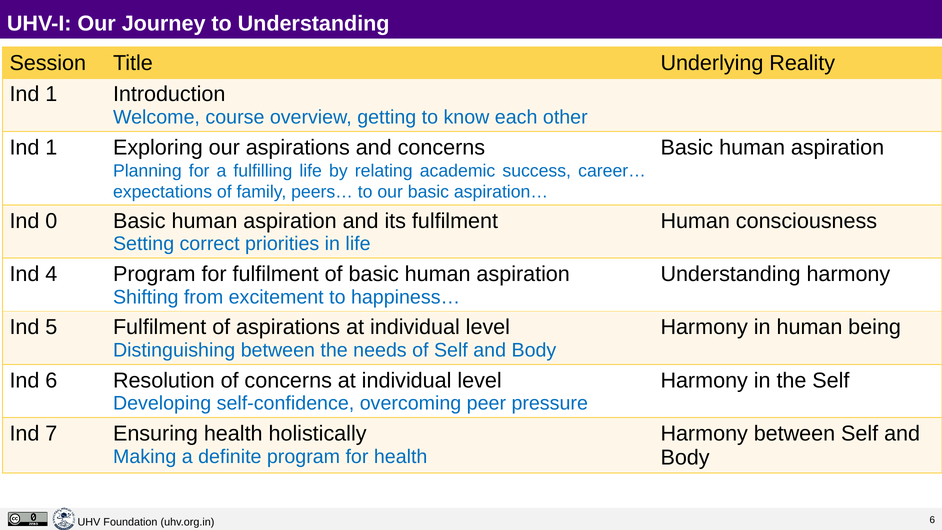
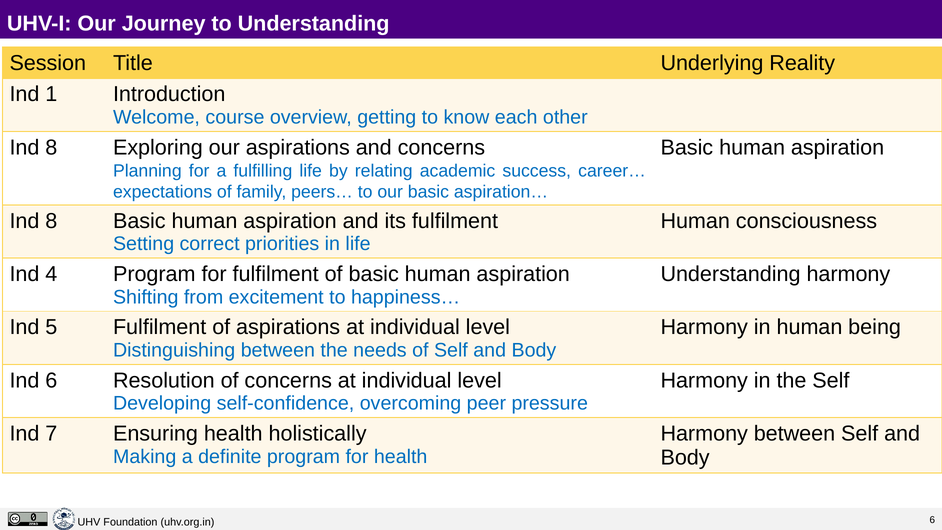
1 at (51, 147): 1 -> 8
0 at (51, 221): 0 -> 8
